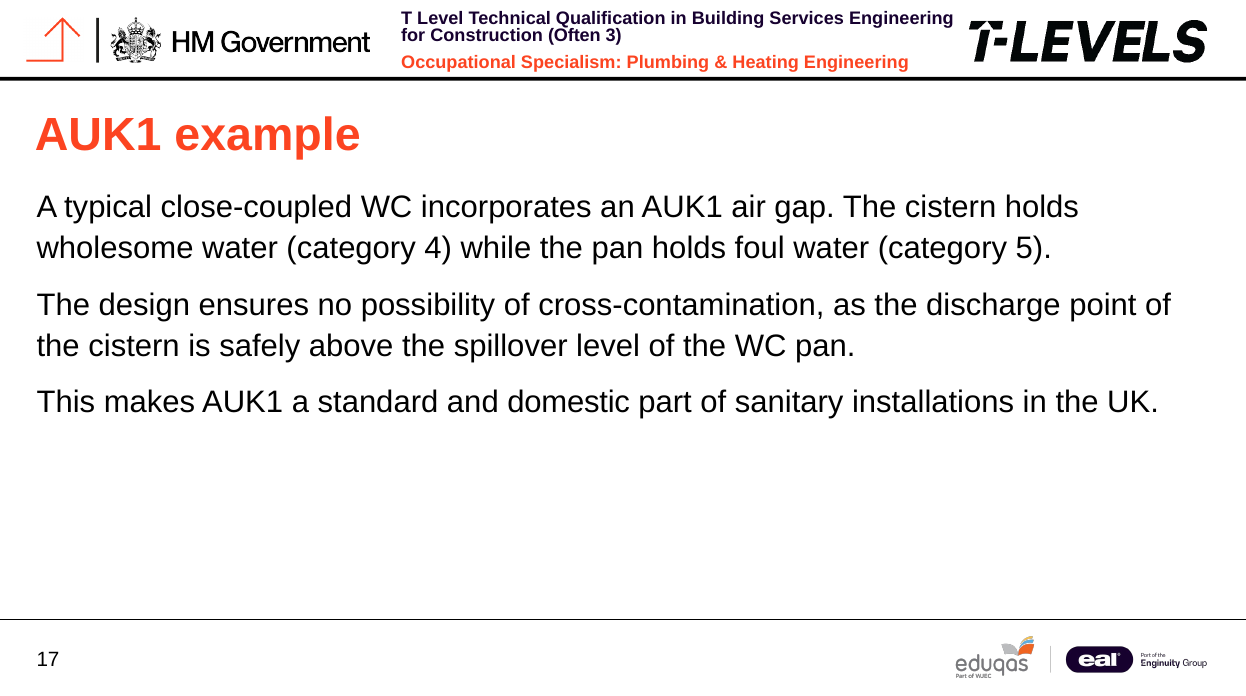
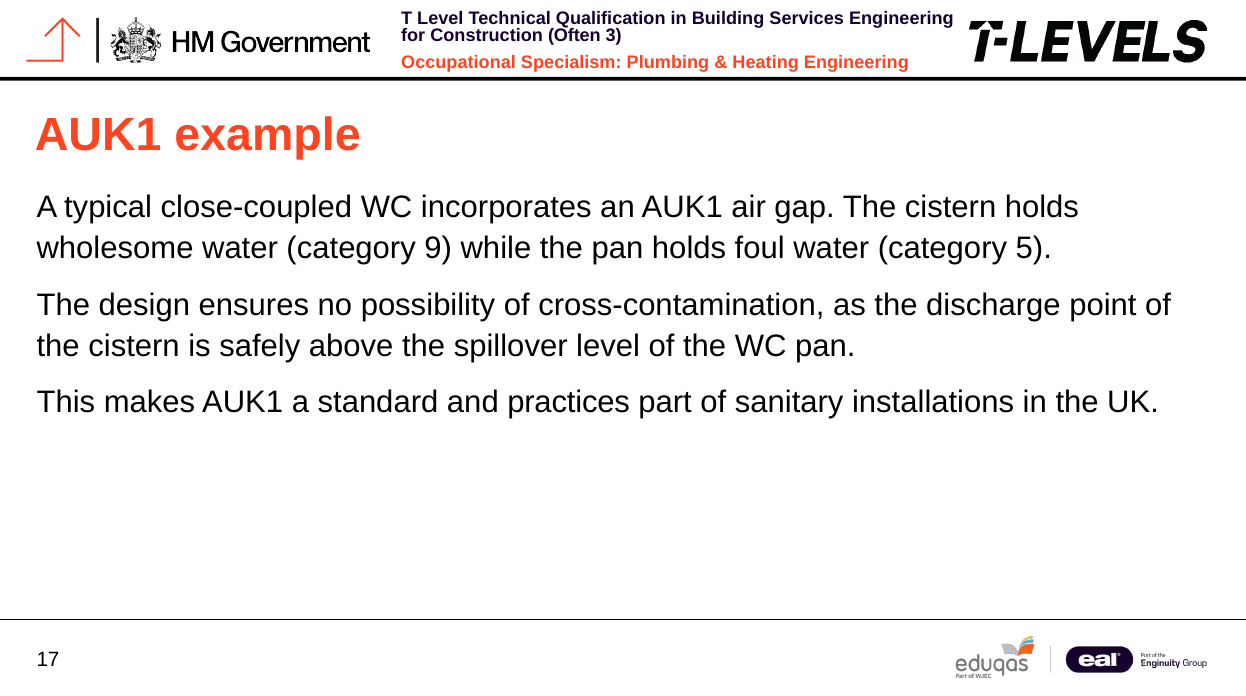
4: 4 -> 9
domestic: domestic -> practices
